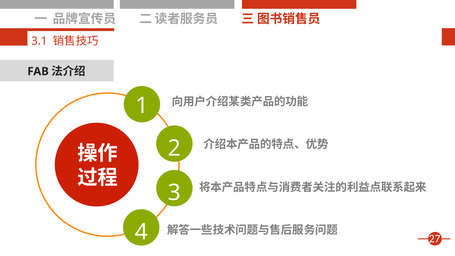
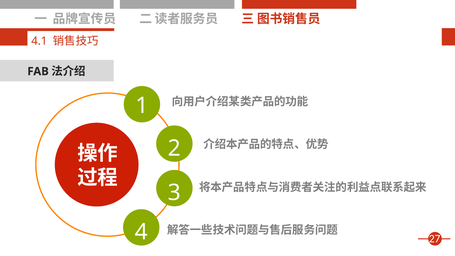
3.1: 3.1 -> 4.1
